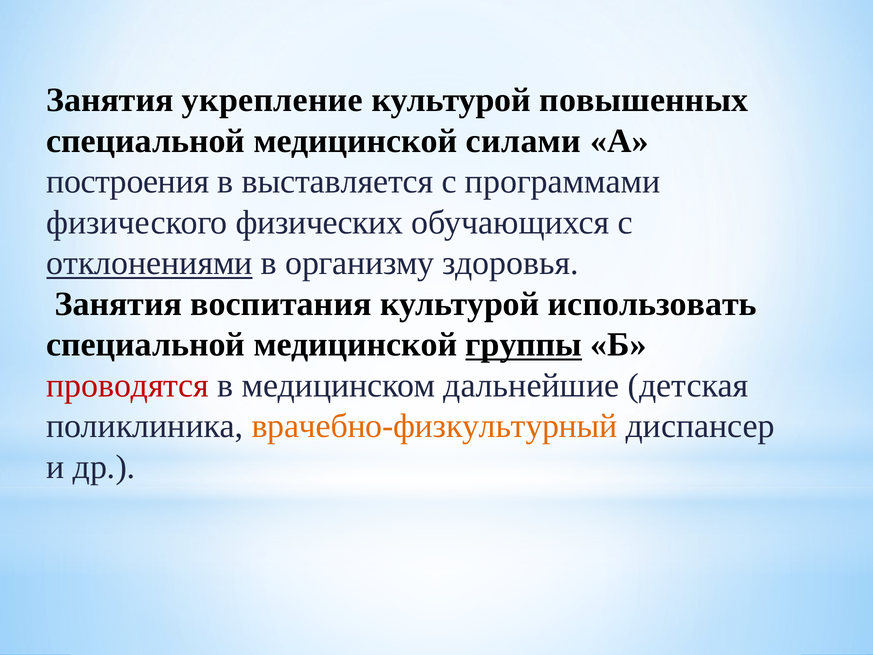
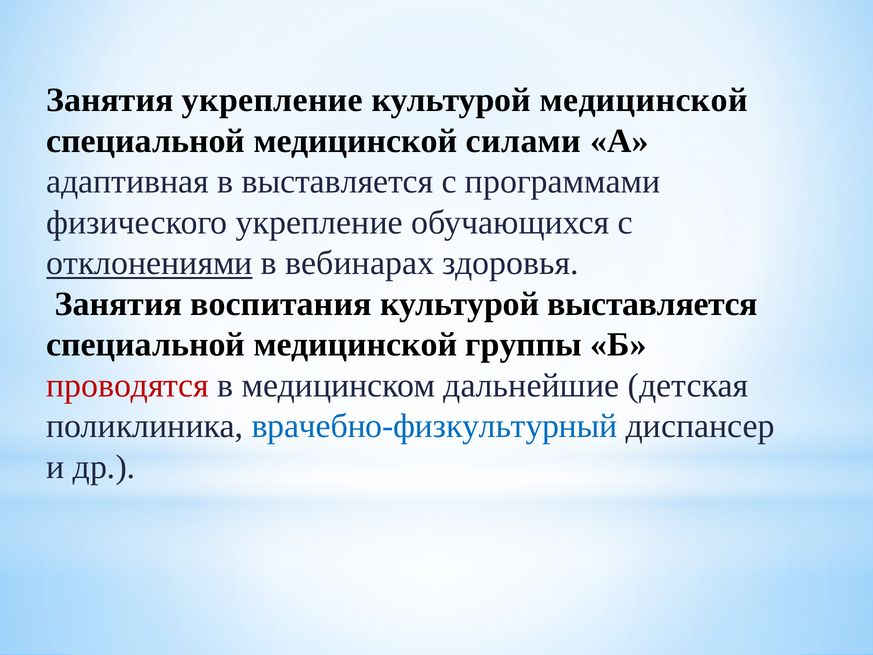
культурой повышенных: повышенных -> медицинской
построения: построения -> адаптивная
физического физических: физических -> укрепление
организму: организму -> вебинарах
культурой использовать: использовать -> выставляется
группы underline: present -> none
врачебно-физкультурный colour: orange -> blue
